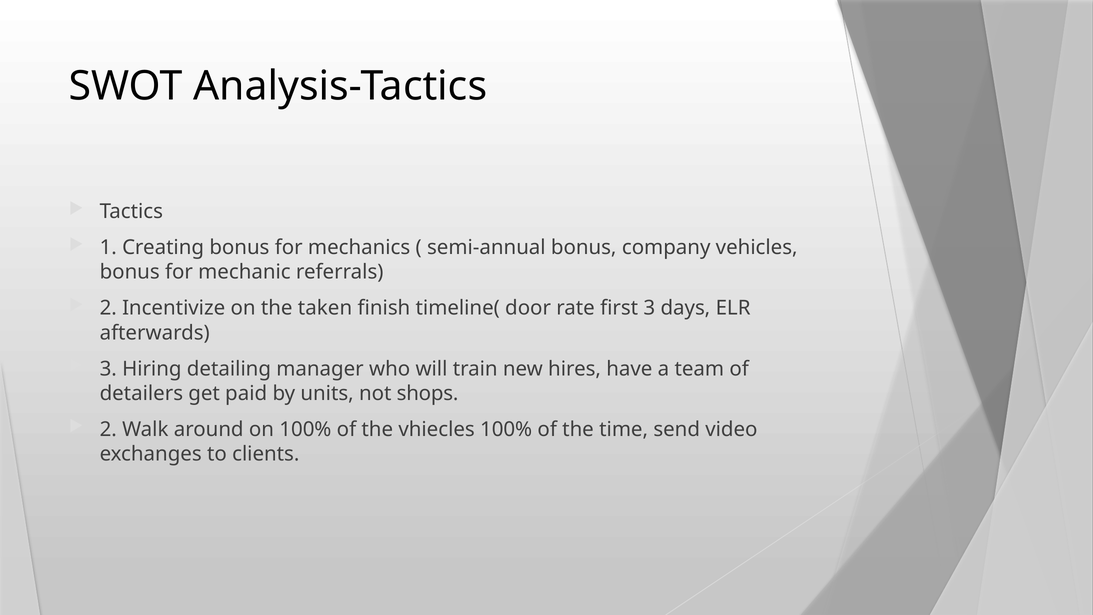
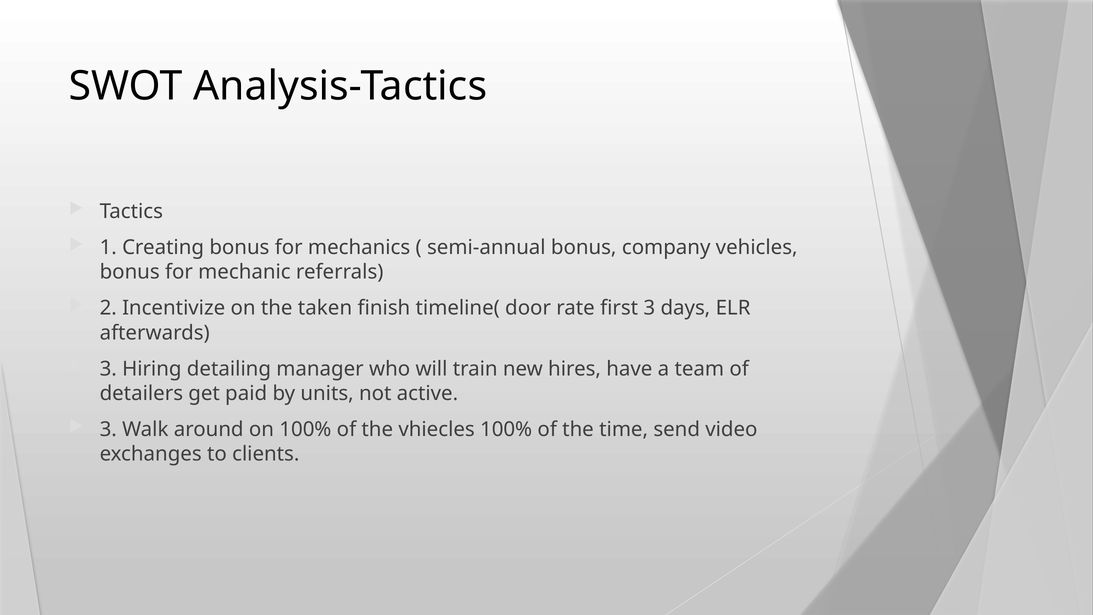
shops: shops -> active
2 at (108, 429): 2 -> 3
